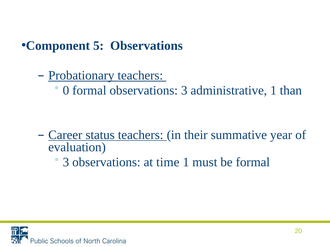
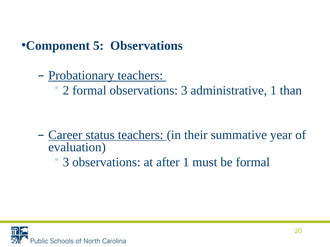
0: 0 -> 2
time: time -> after
